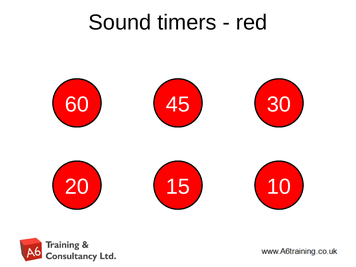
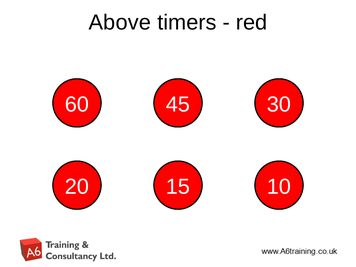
Sound: Sound -> Above
